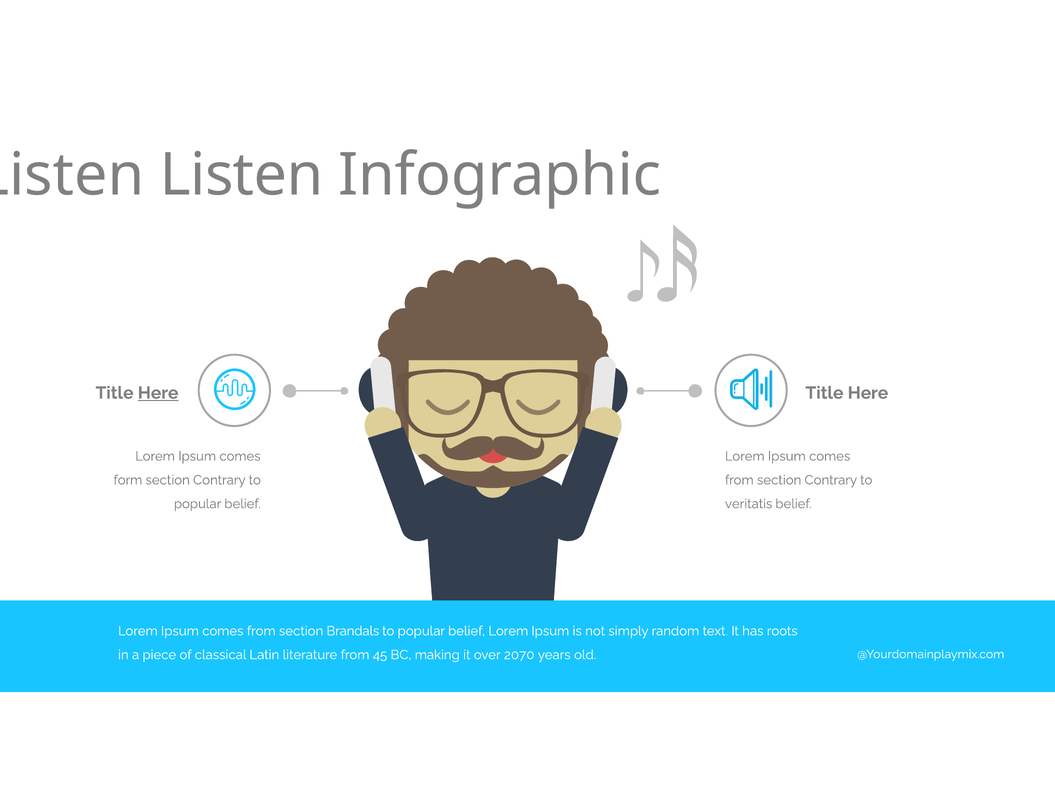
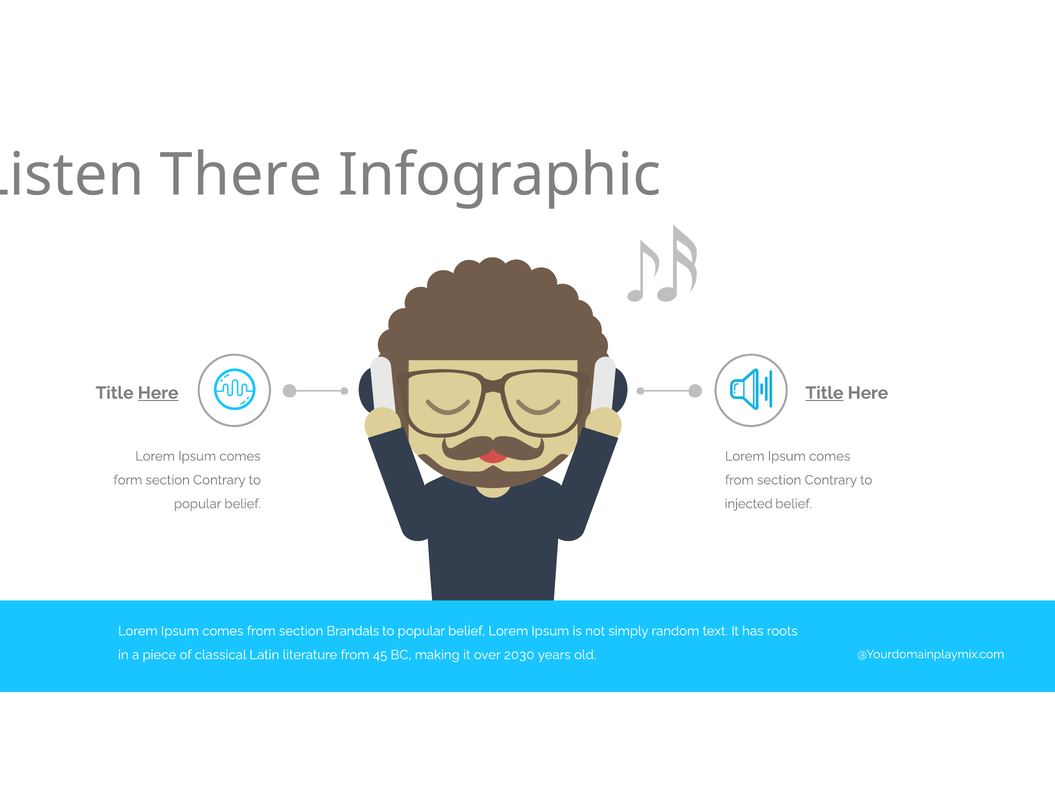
Listen at (242, 175): Listen -> There
Title at (824, 393) underline: none -> present
veritatis: veritatis -> injected
2070: 2070 -> 2030
